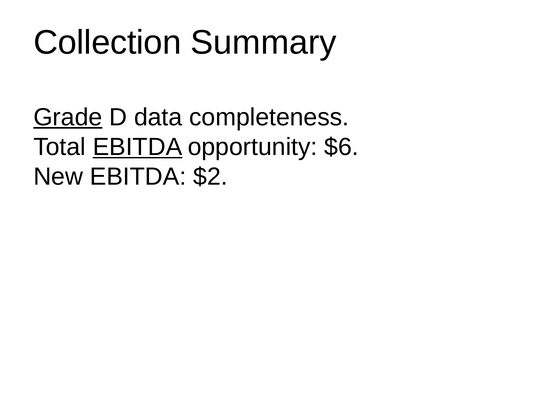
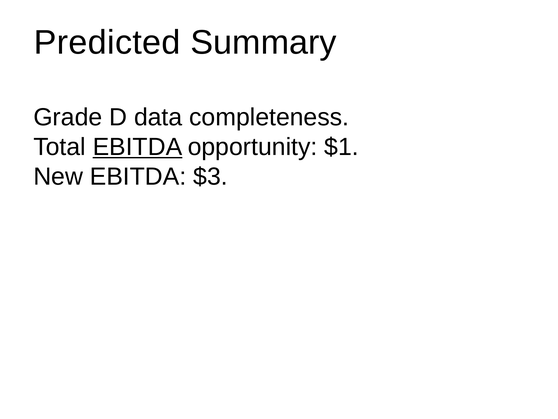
Collection: Collection -> Predicted
Grade underline: present -> none
$6: $6 -> $1
$2: $2 -> $3
